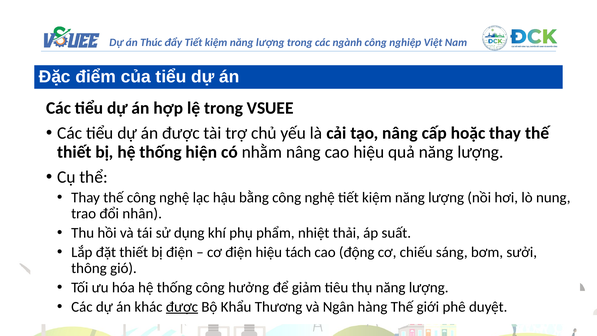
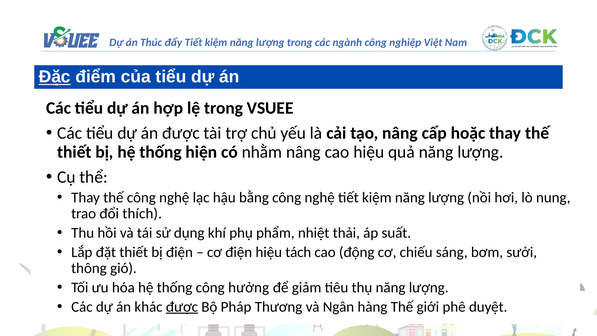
Đặc underline: none -> present
nhân: nhân -> thích
Khẩu: Khẩu -> Pháp
